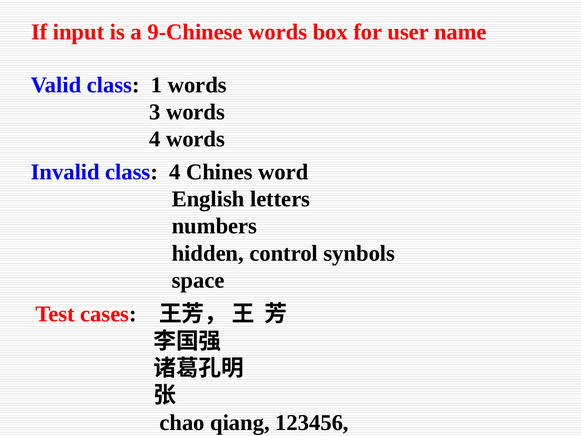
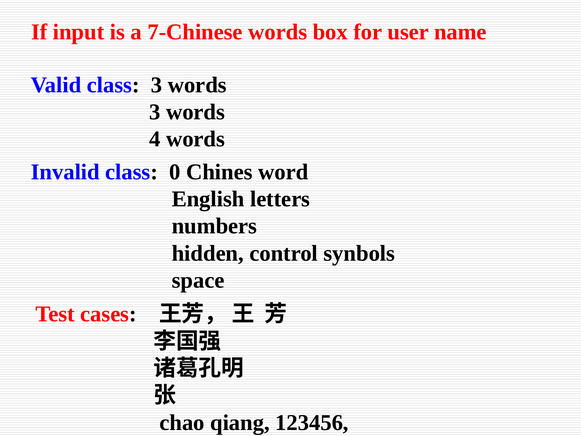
9-Chinese: 9-Chinese -> 7-Chinese
class 1: 1 -> 3
class 4: 4 -> 0
